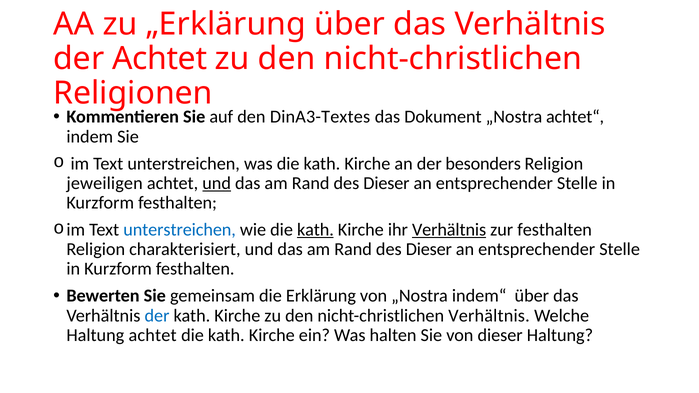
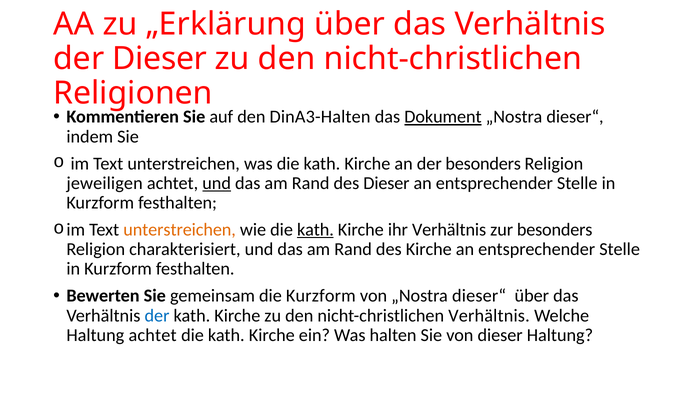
der Achtet: Achtet -> Dieser
DinA3-Textes: DinA3-Textes -> DinA3-Halten
Dokument underline: none -> present
achtet“ at (575, 117): achtet“ -> dieser“
unterstreichen at (180, 230) colour: blue -> orange
Verhältnis at (449, 230) underline: present -> none
zur festhalten: festhalten -> besonders
Dieser at (429, 249): Dieser -> Kirche
die Erklärung: Erklärung -> Kurzform
von „Nostra indem“: indem“ -> dieser“
